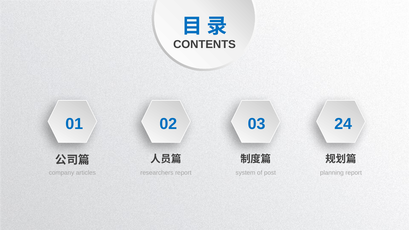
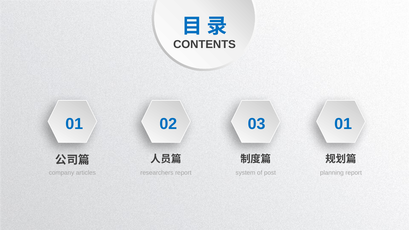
24 at (343, 124): 24 -> 01
